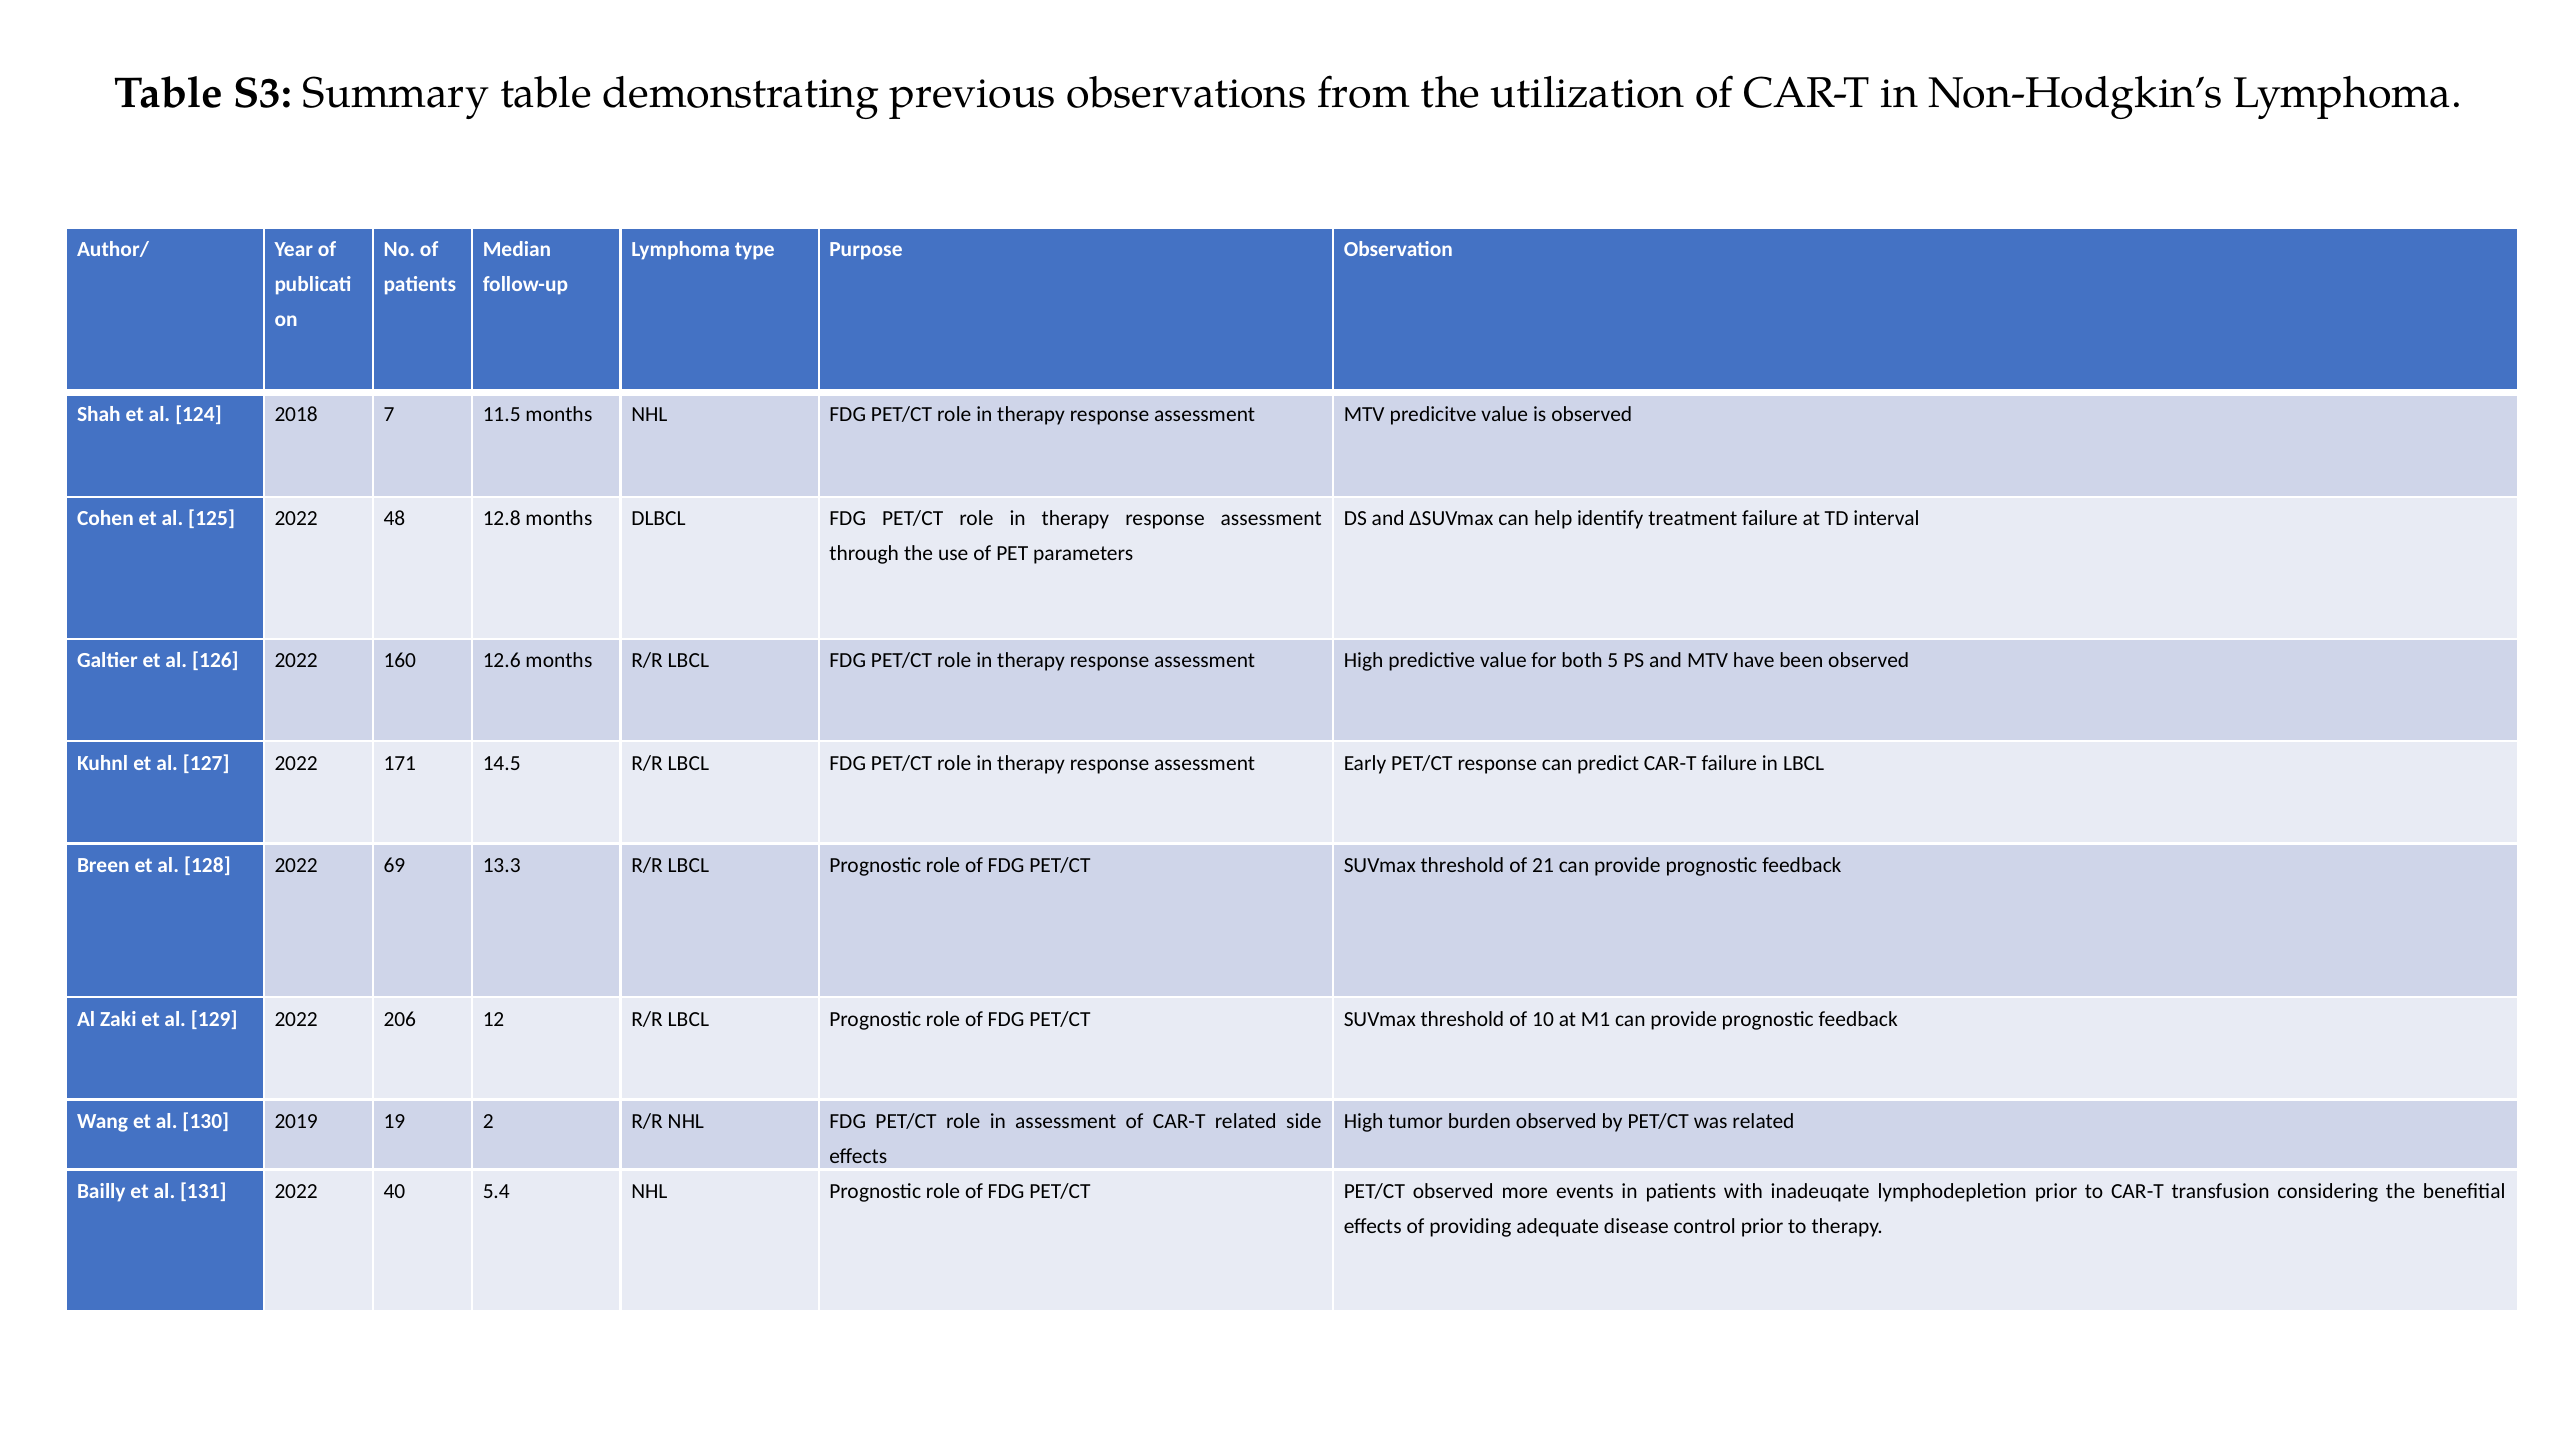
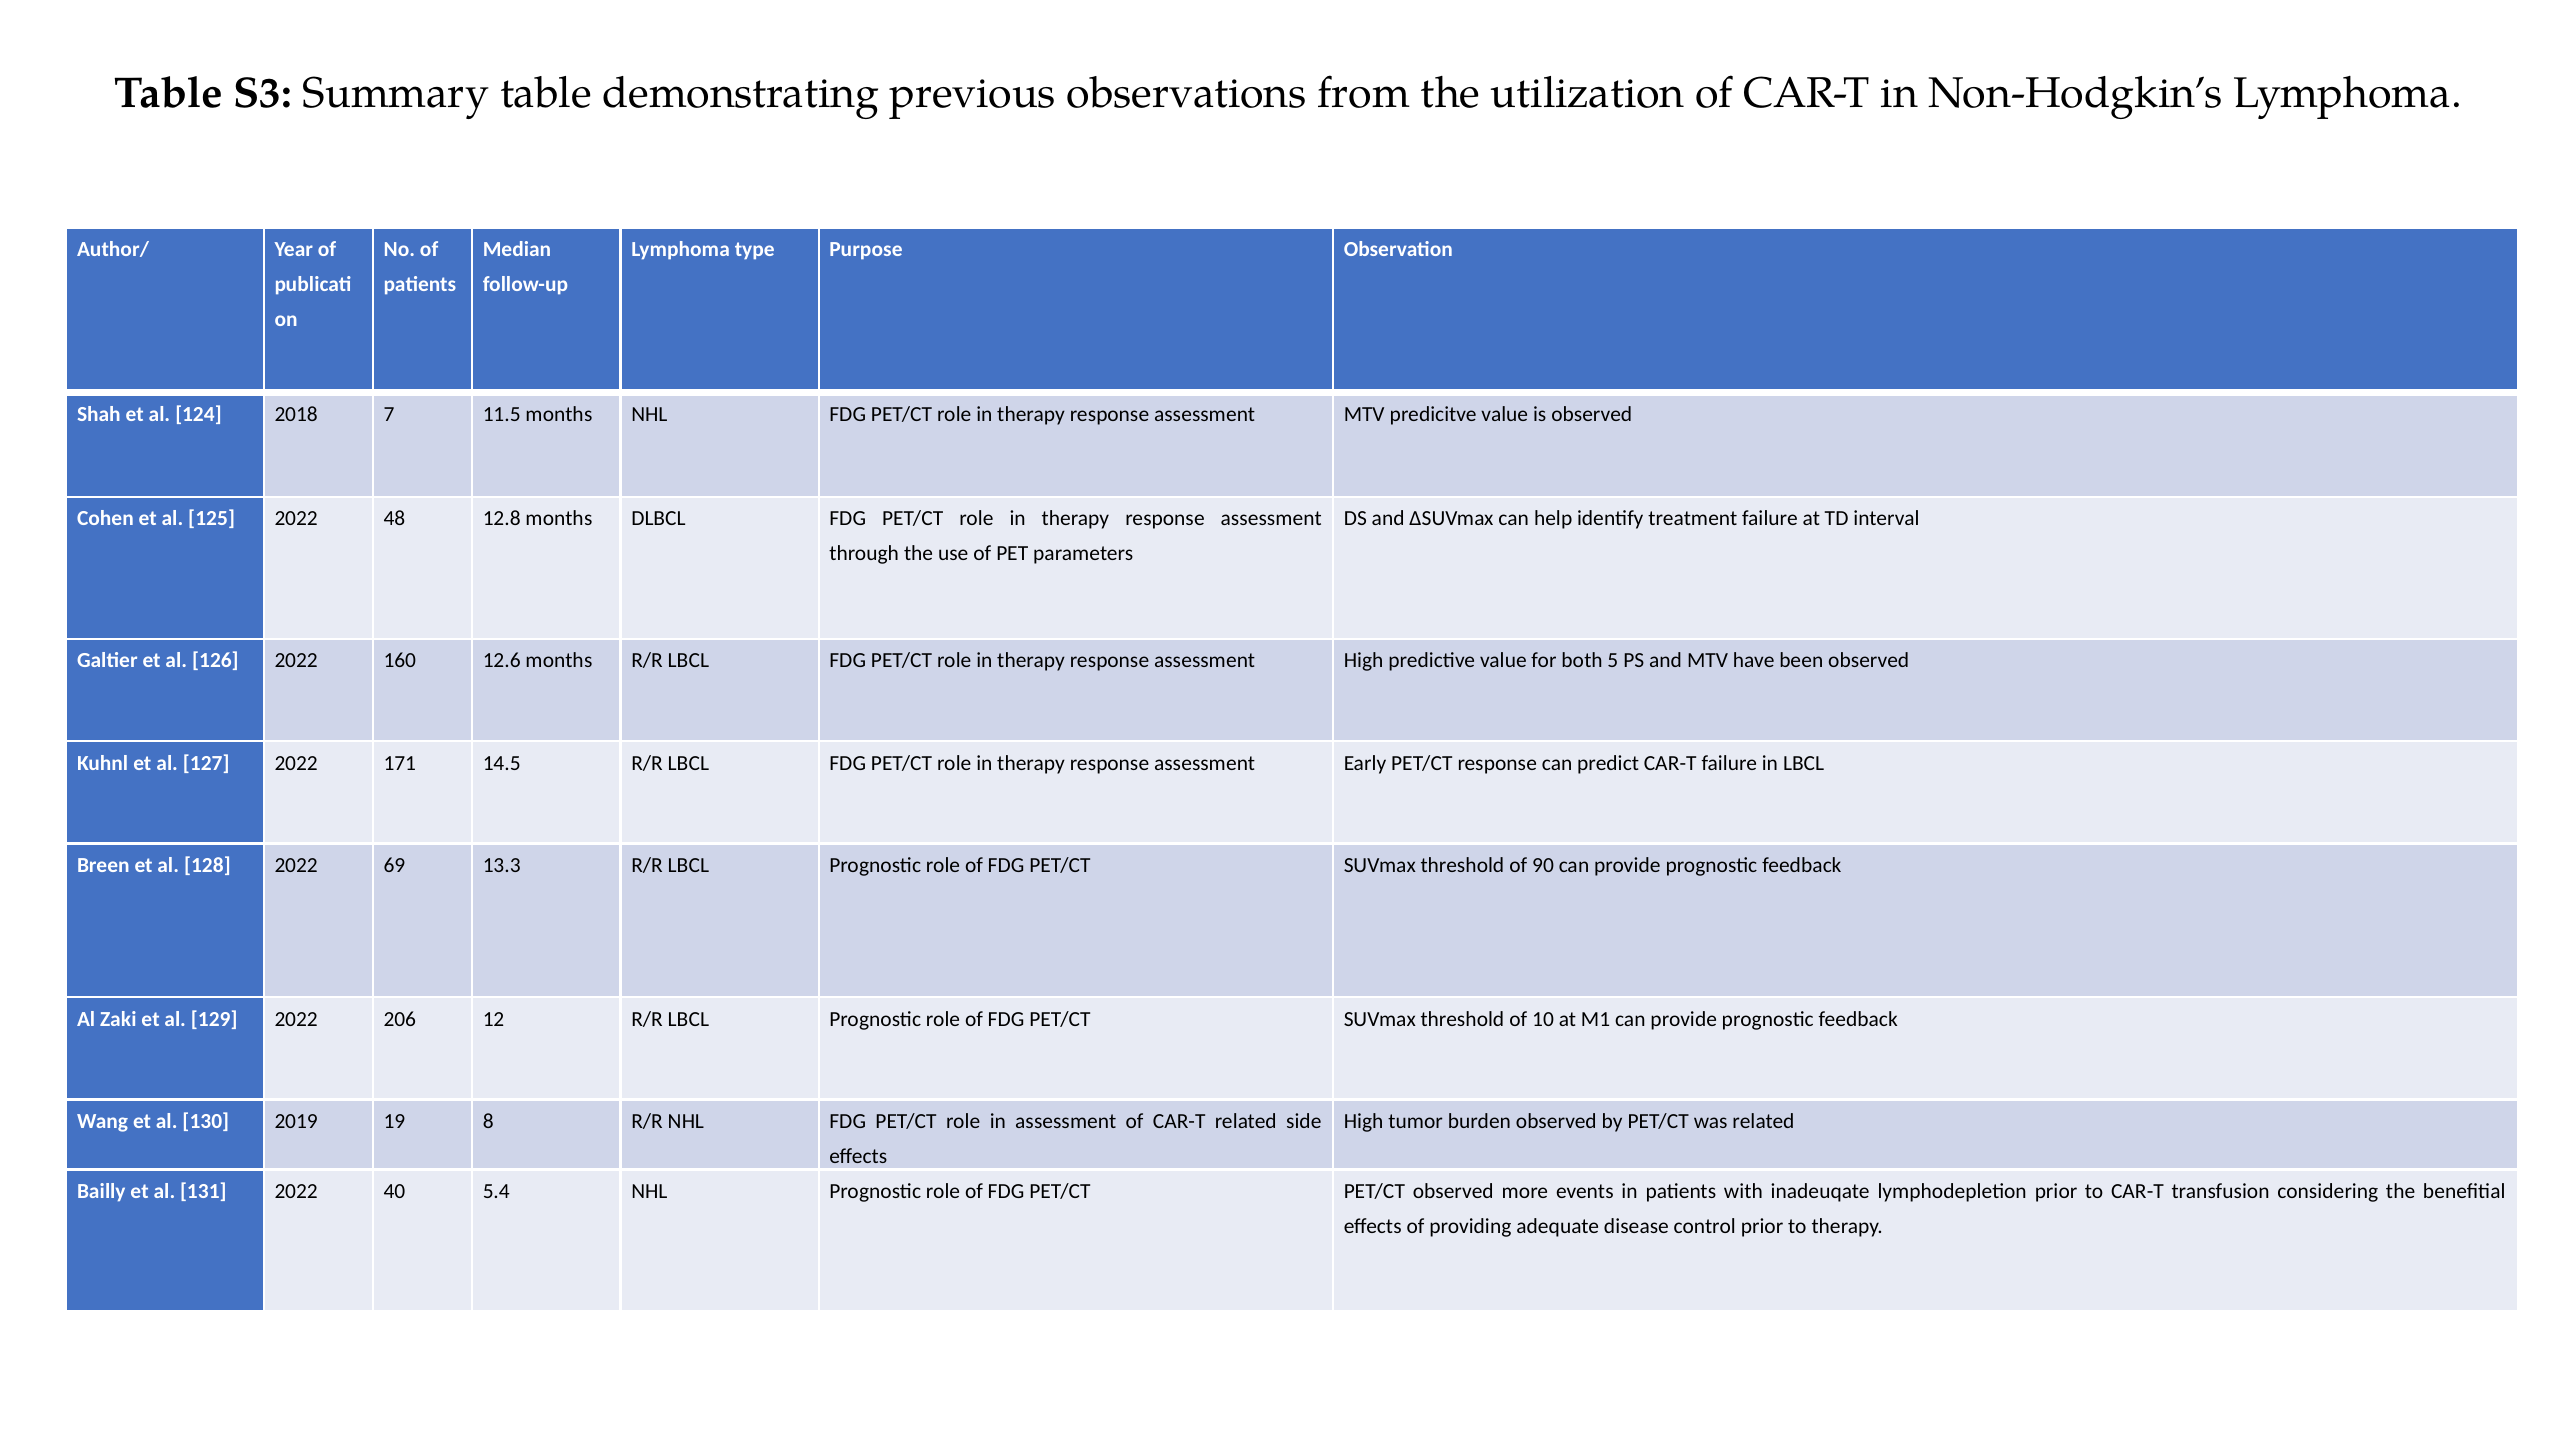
21: 21 -> 90
2: 2 -> 8
